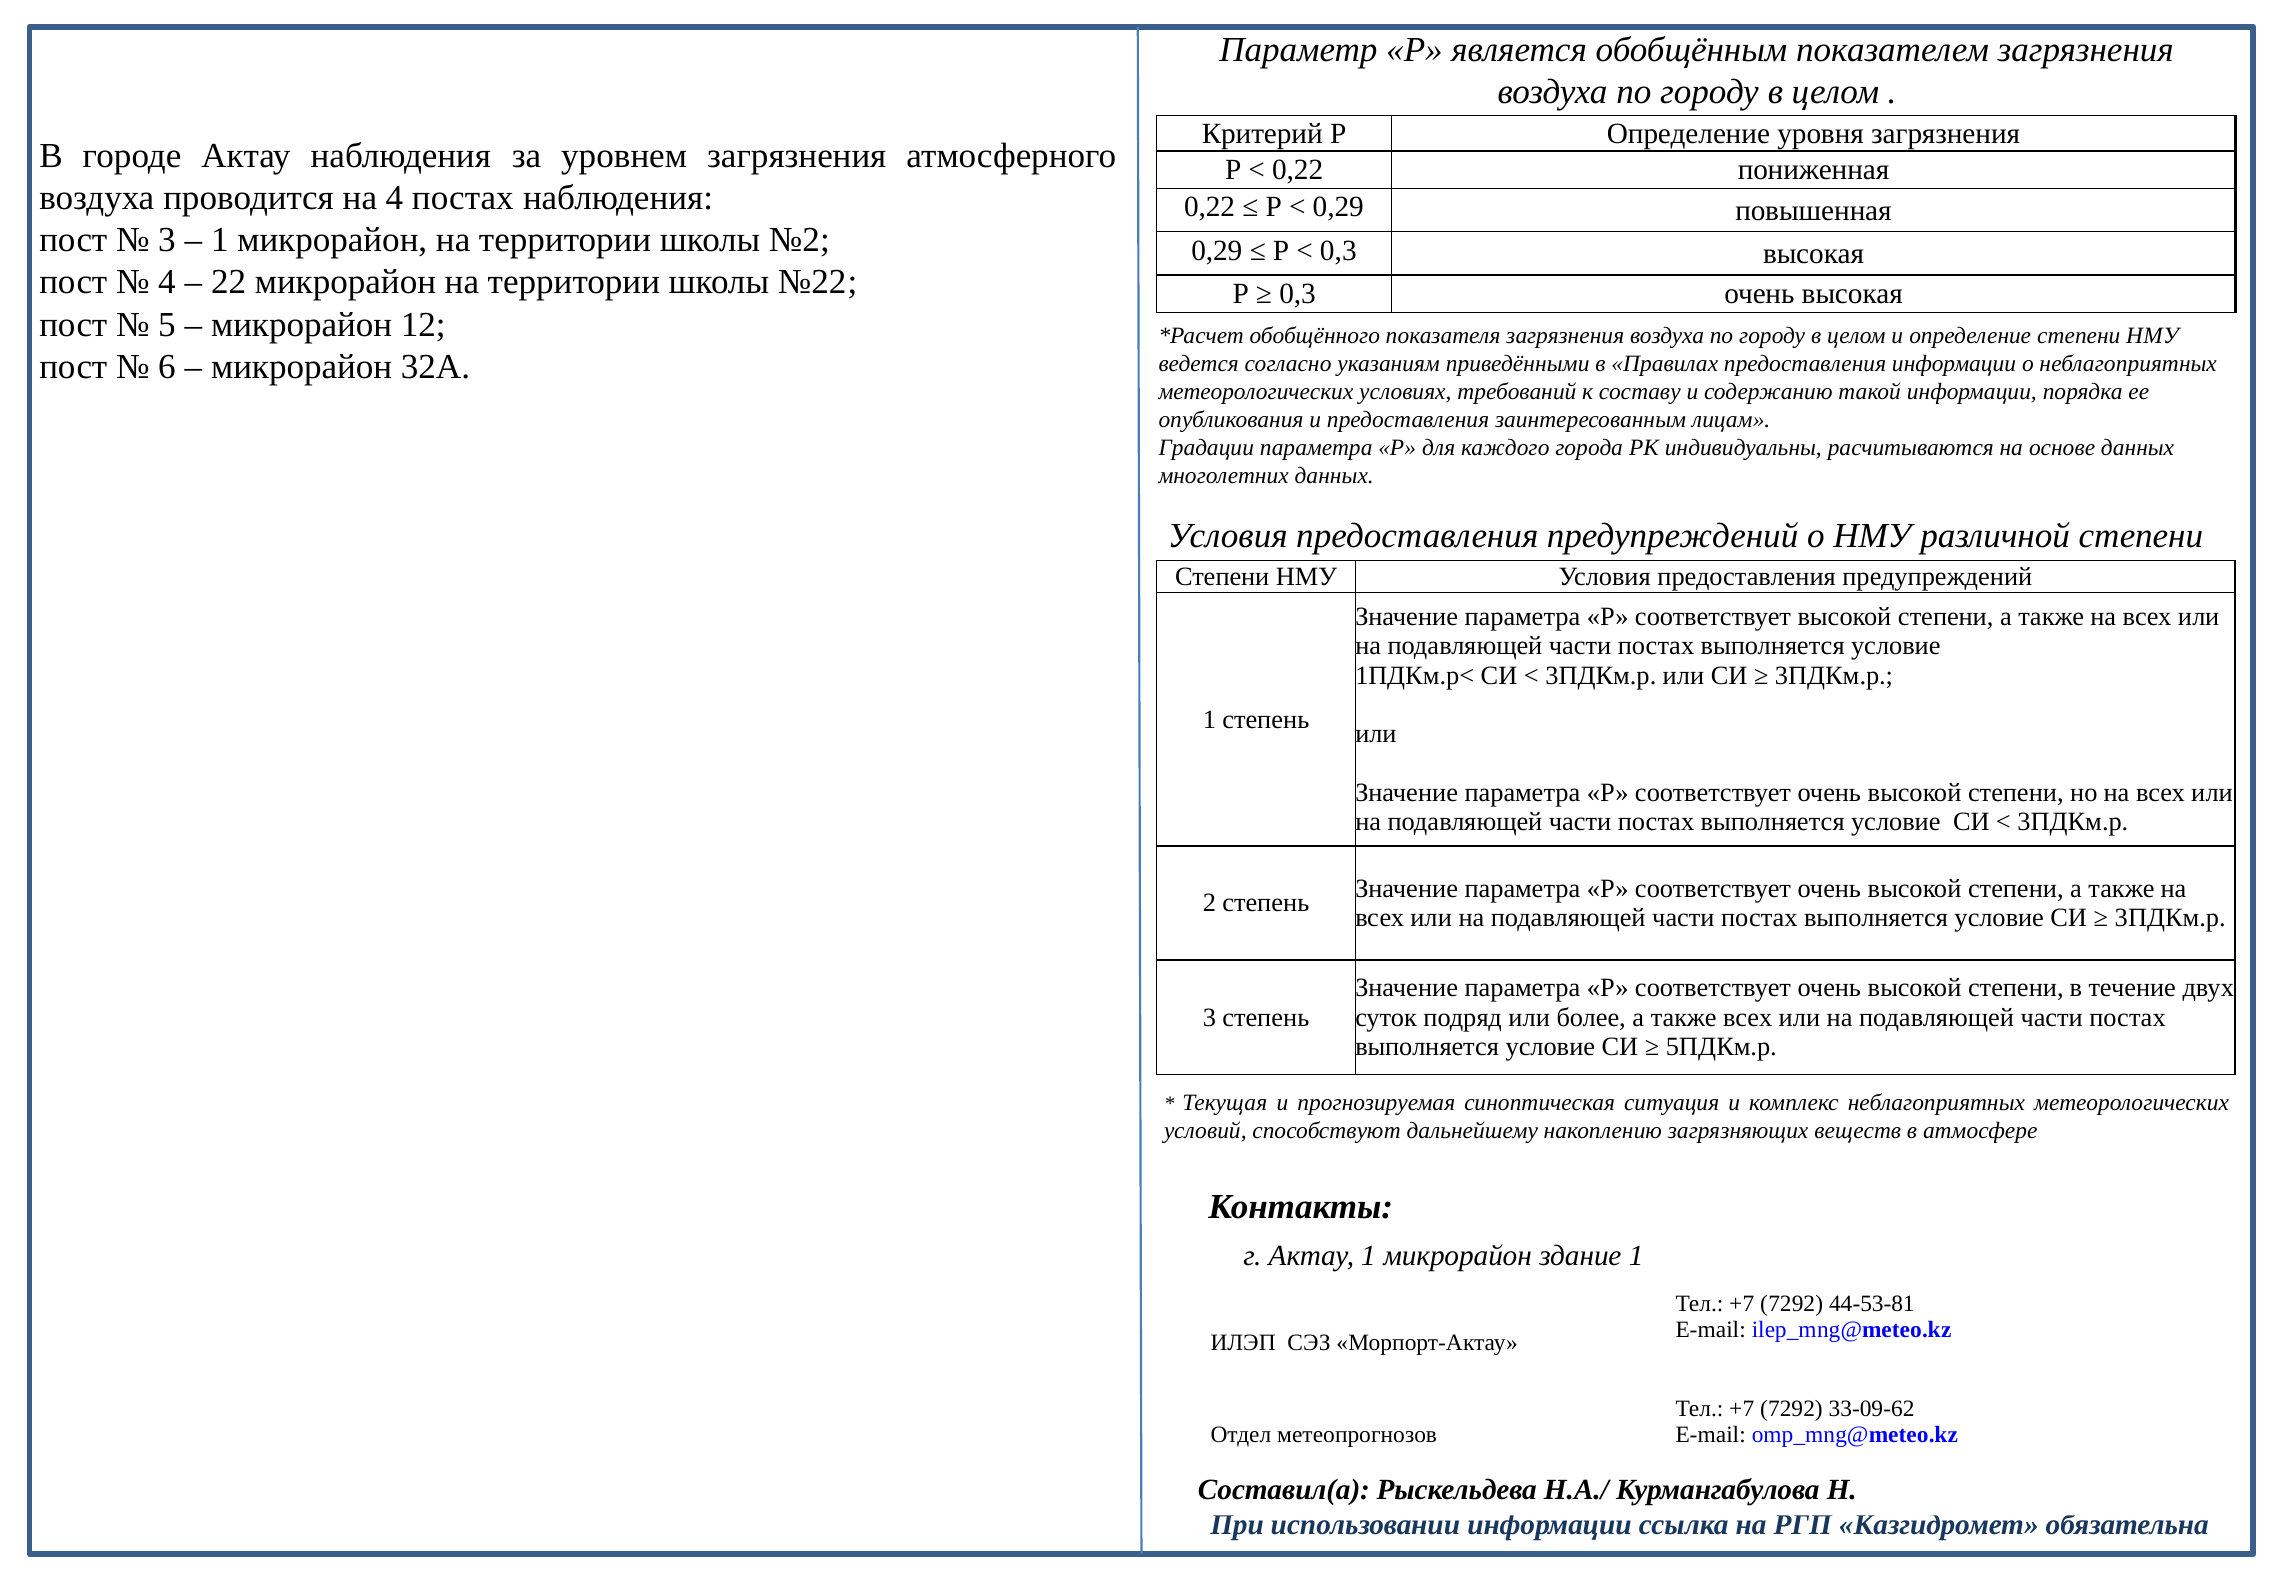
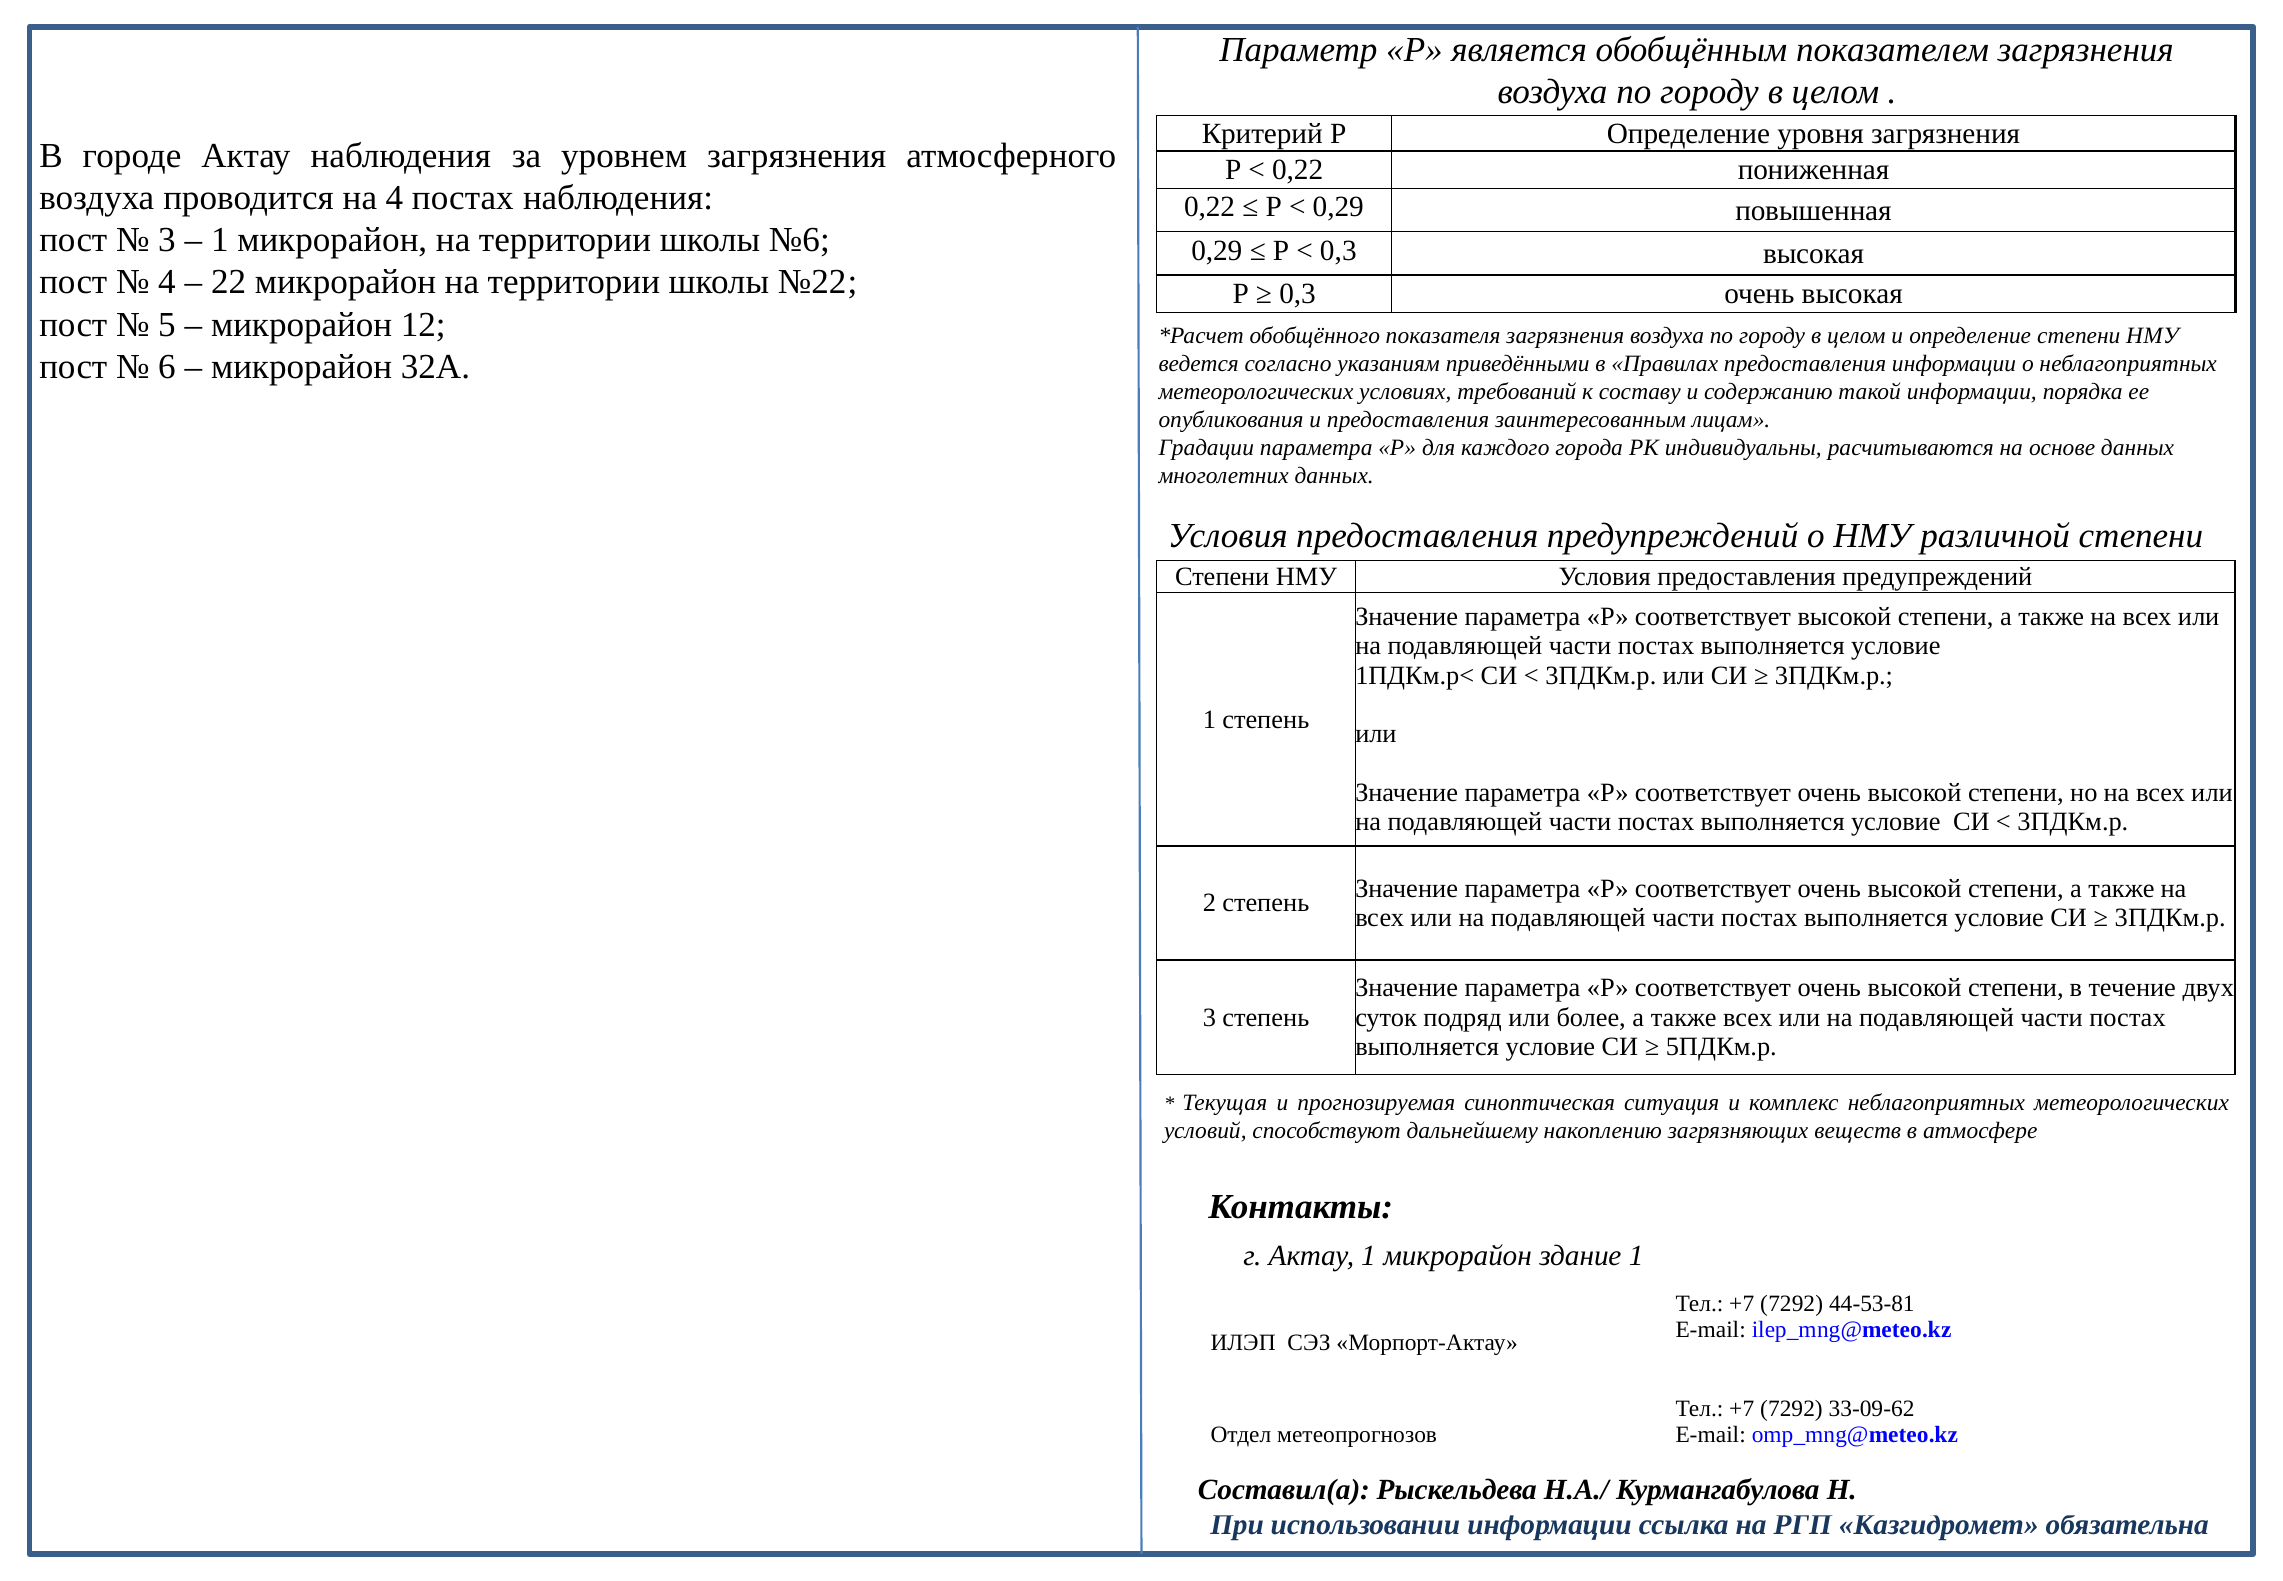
№2: №2 -> №6
